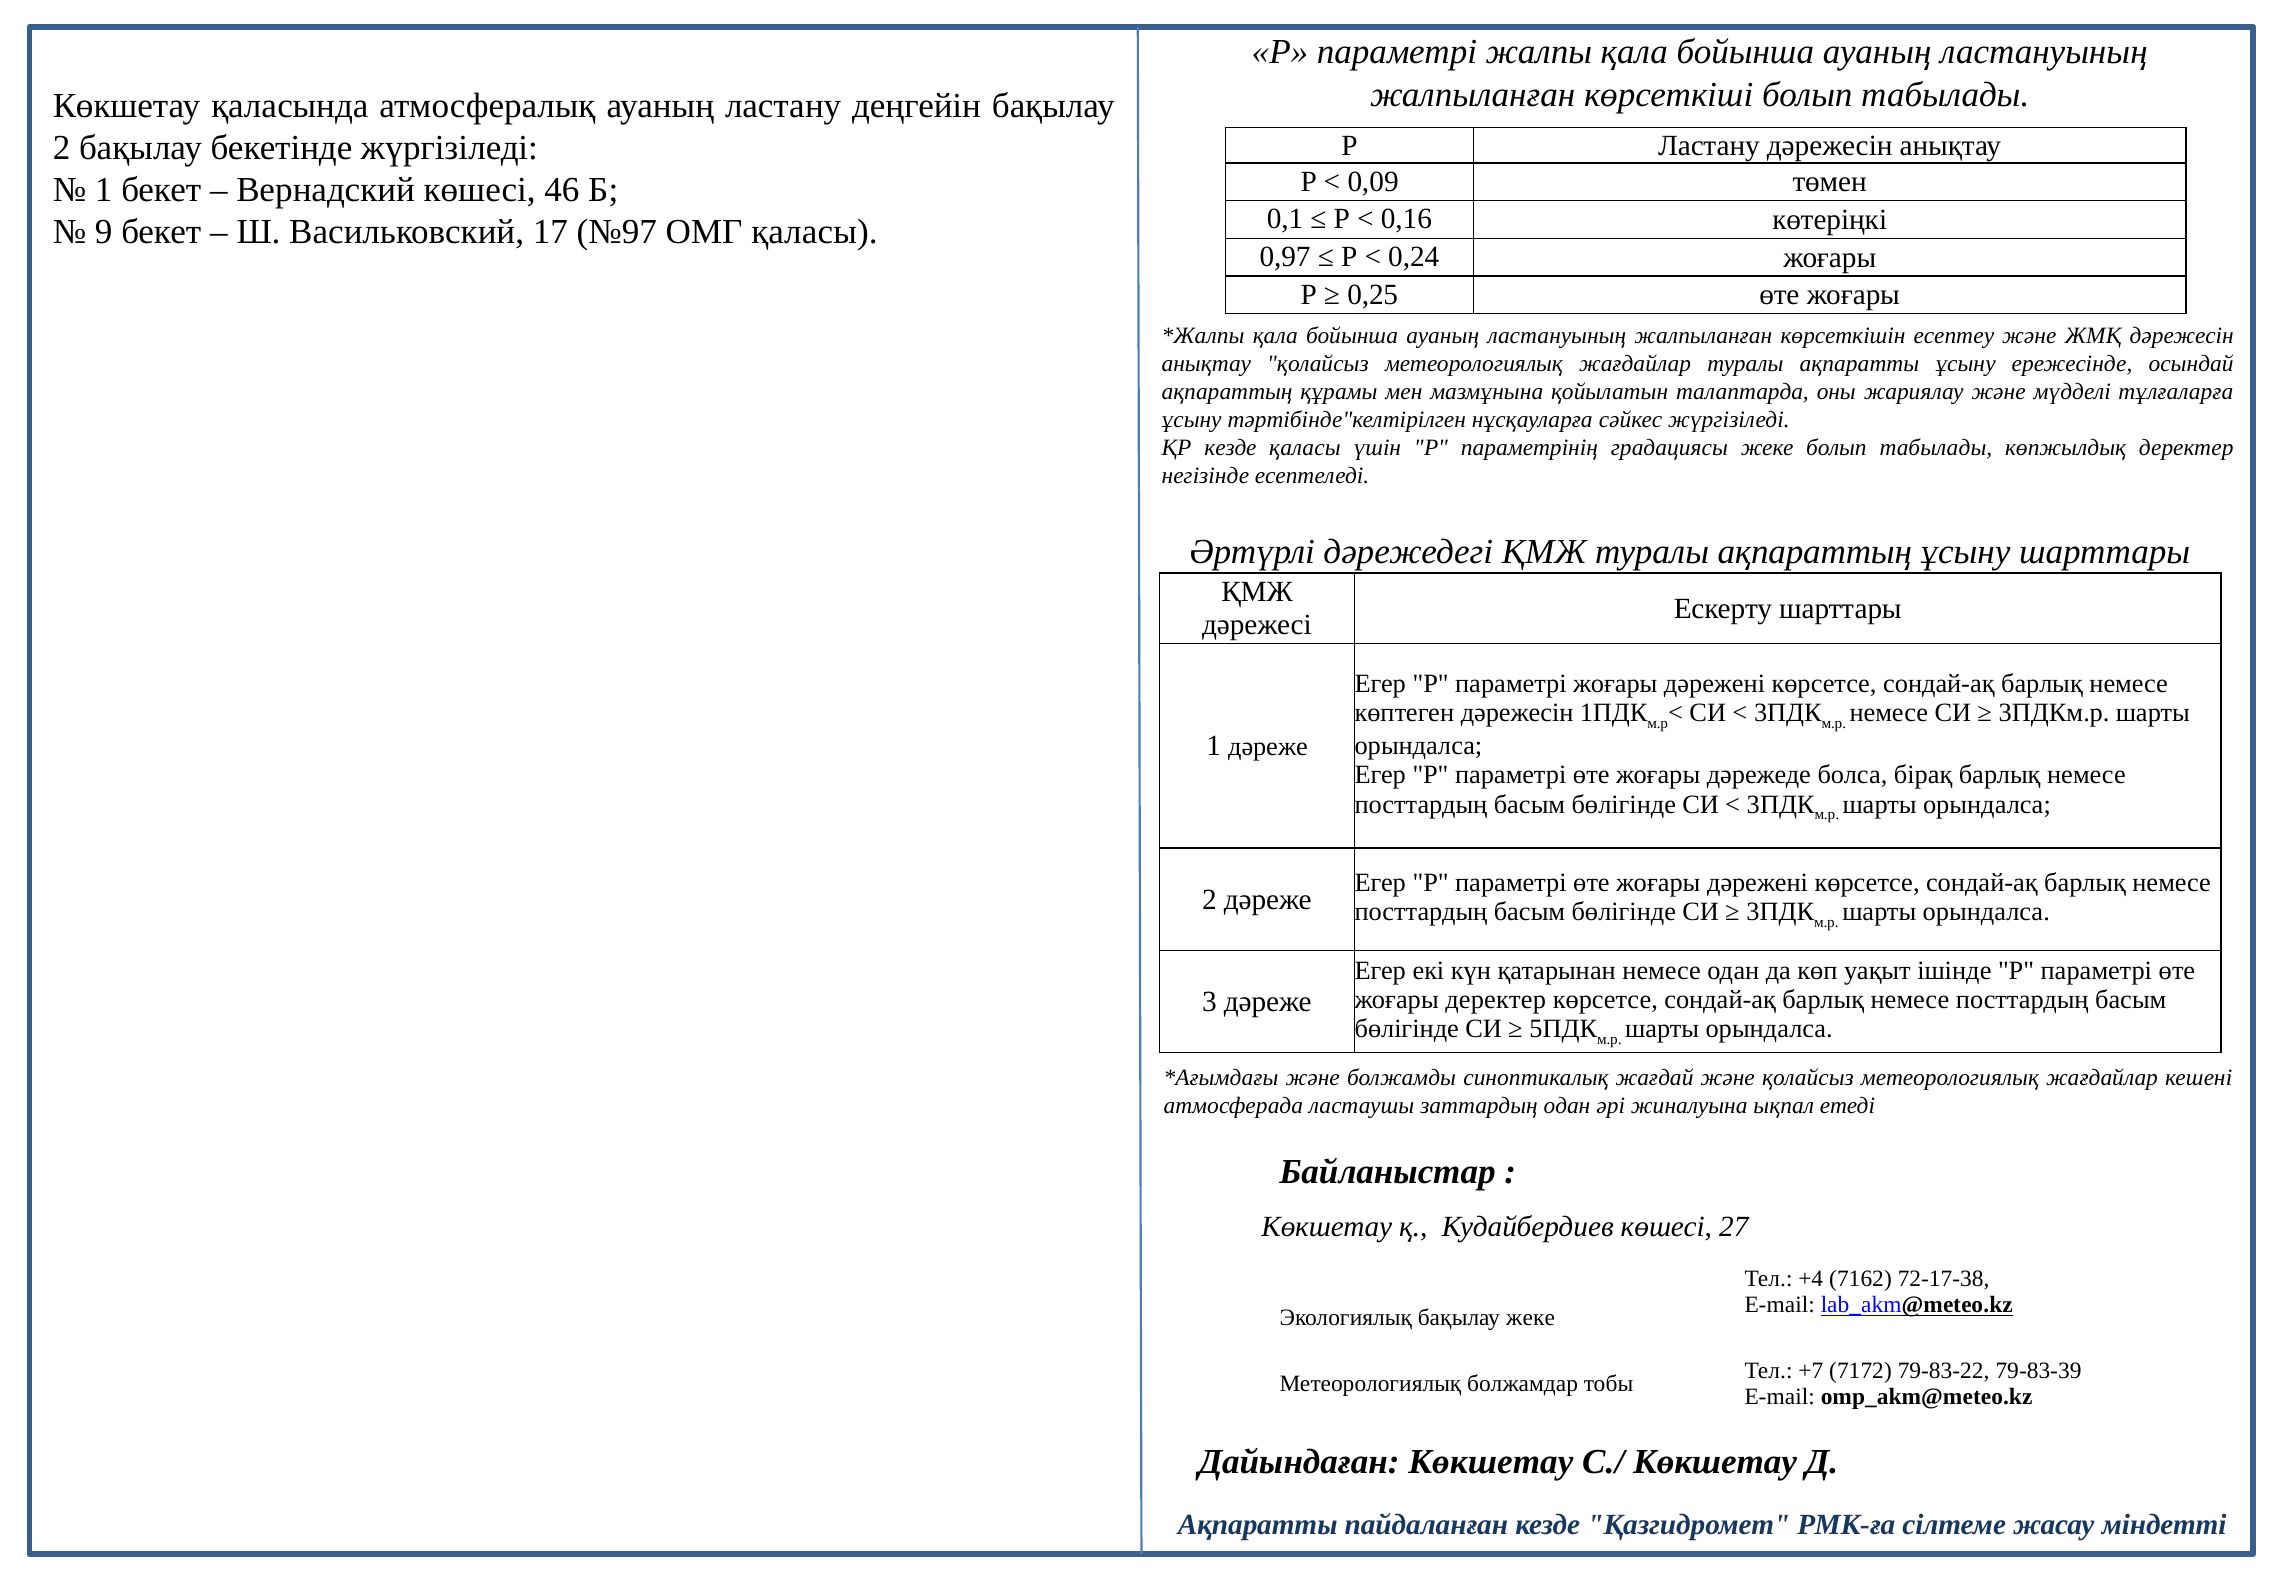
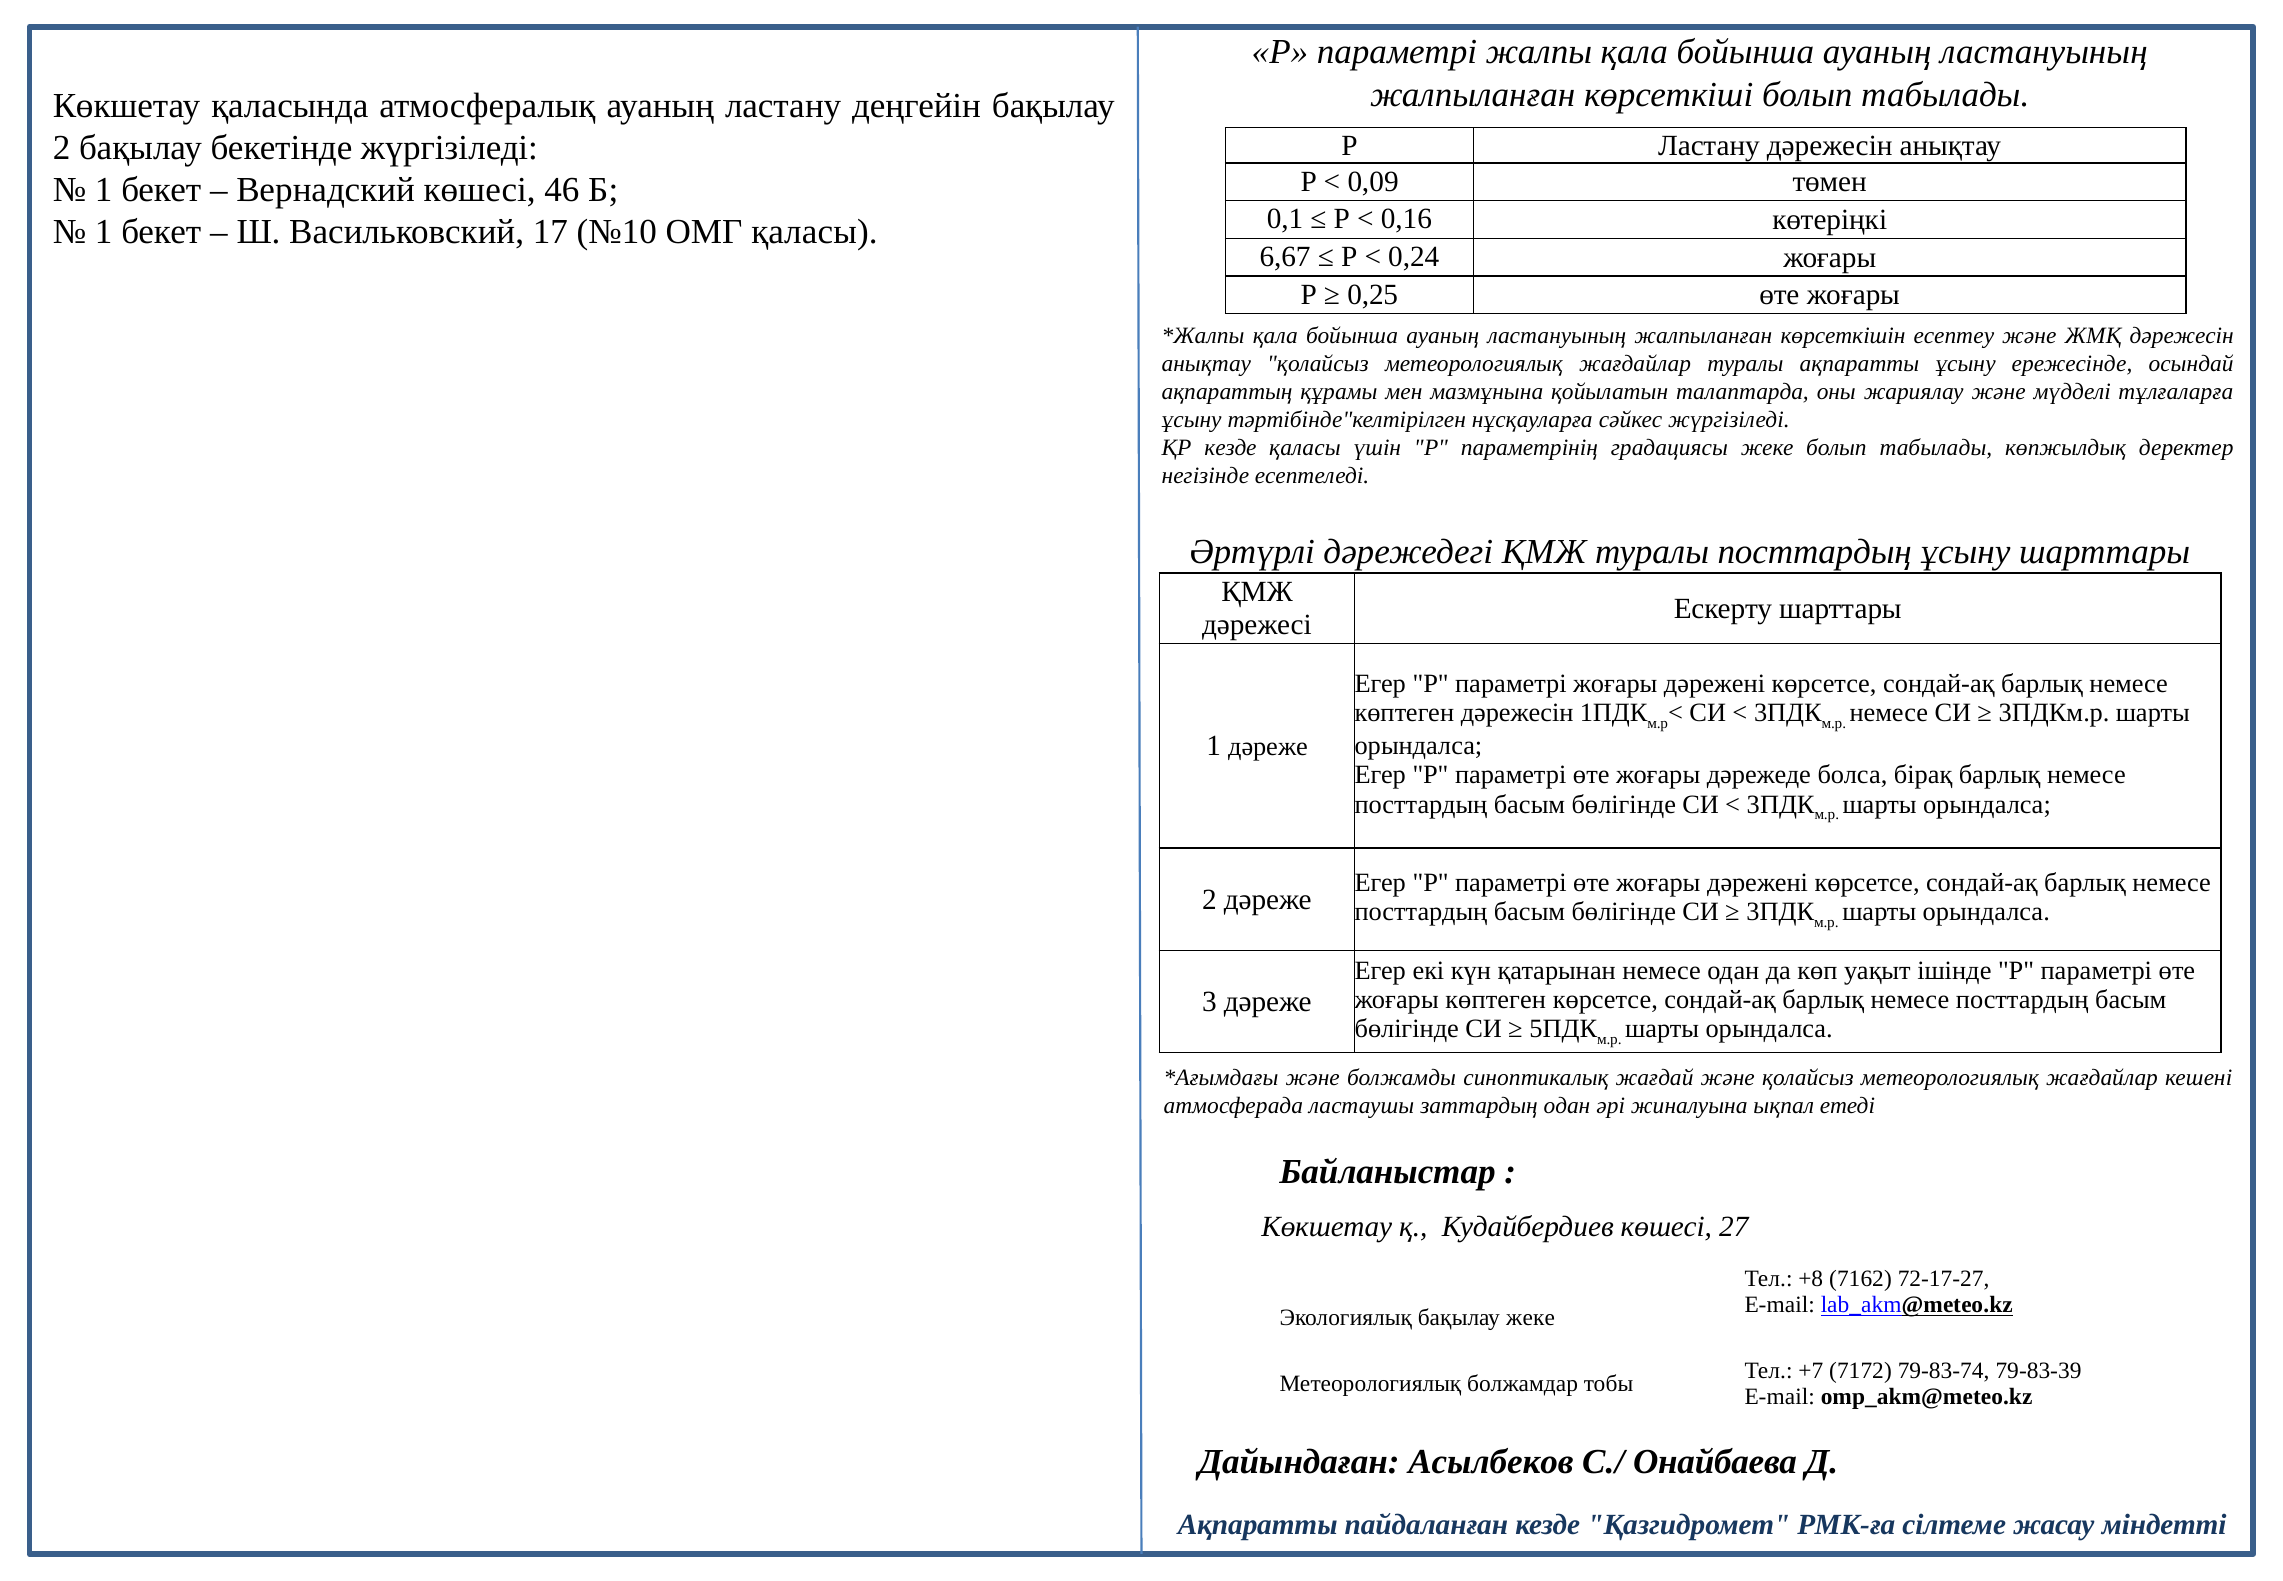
9 at (104, 232): 9 -> 1
№97: №97 -> №10
0,97: 0,97 -> 6,67
туралы ақпараттың: ақпараттың -> посттардың
жоғары деректер: деректер -> көптеген
+4: +4 -> +8
72-17-38: 72-17-38 -> 72-17-27
79-83-22: 79-83-22 -> 79-83-74
Дайындаған Көкшетау: Көкшетау -> Асылбеков
С./ Көкшетау: Көкшетау -> Онайбаева
